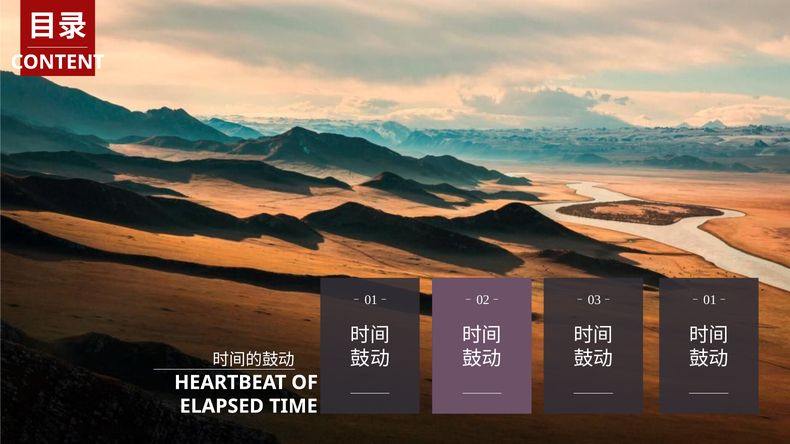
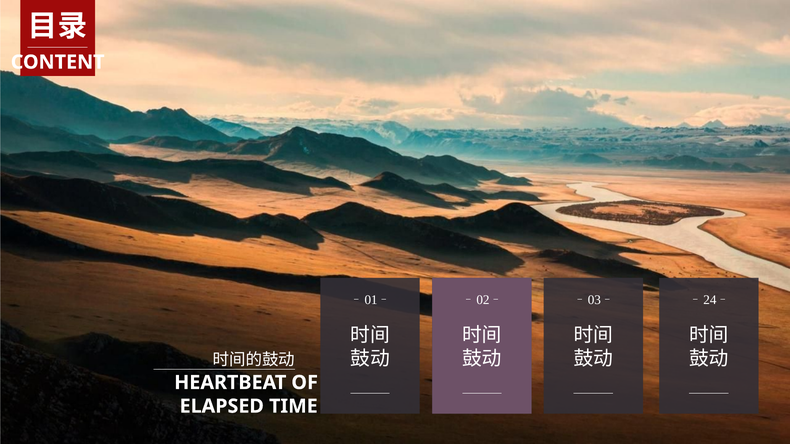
03 01: 01 -> 24
